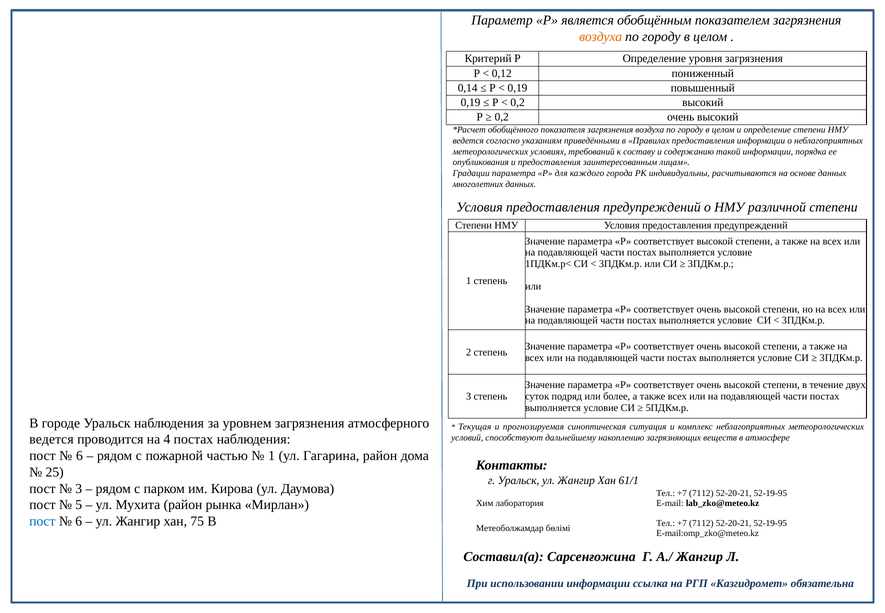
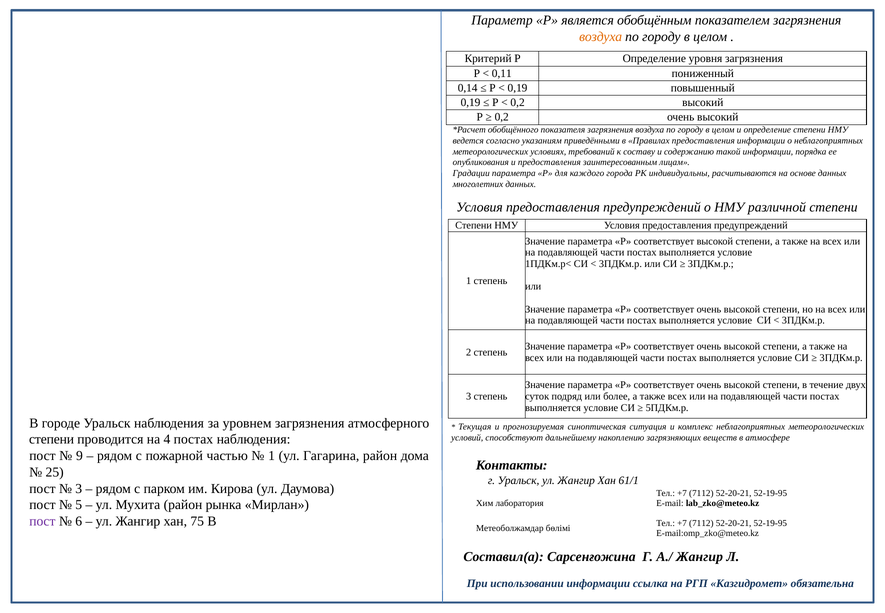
0,12: 0,12 -> 0,11
ведется at (51, 439): ведется -> степени
6 at (79, 456): 6 -> 9
пост at (42, 521) colour: blue -> purple
